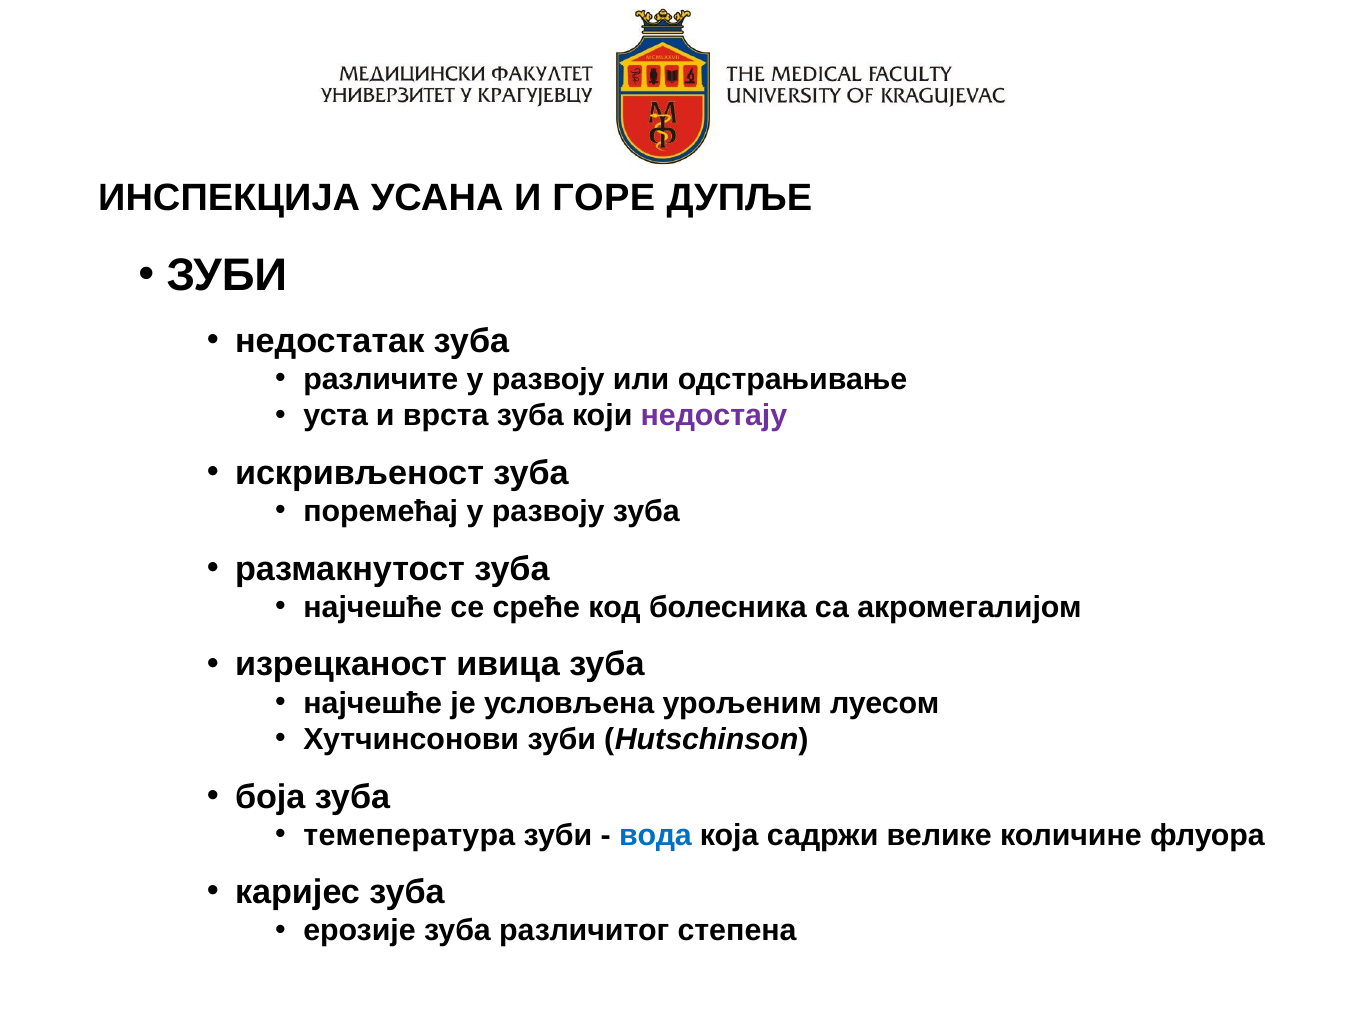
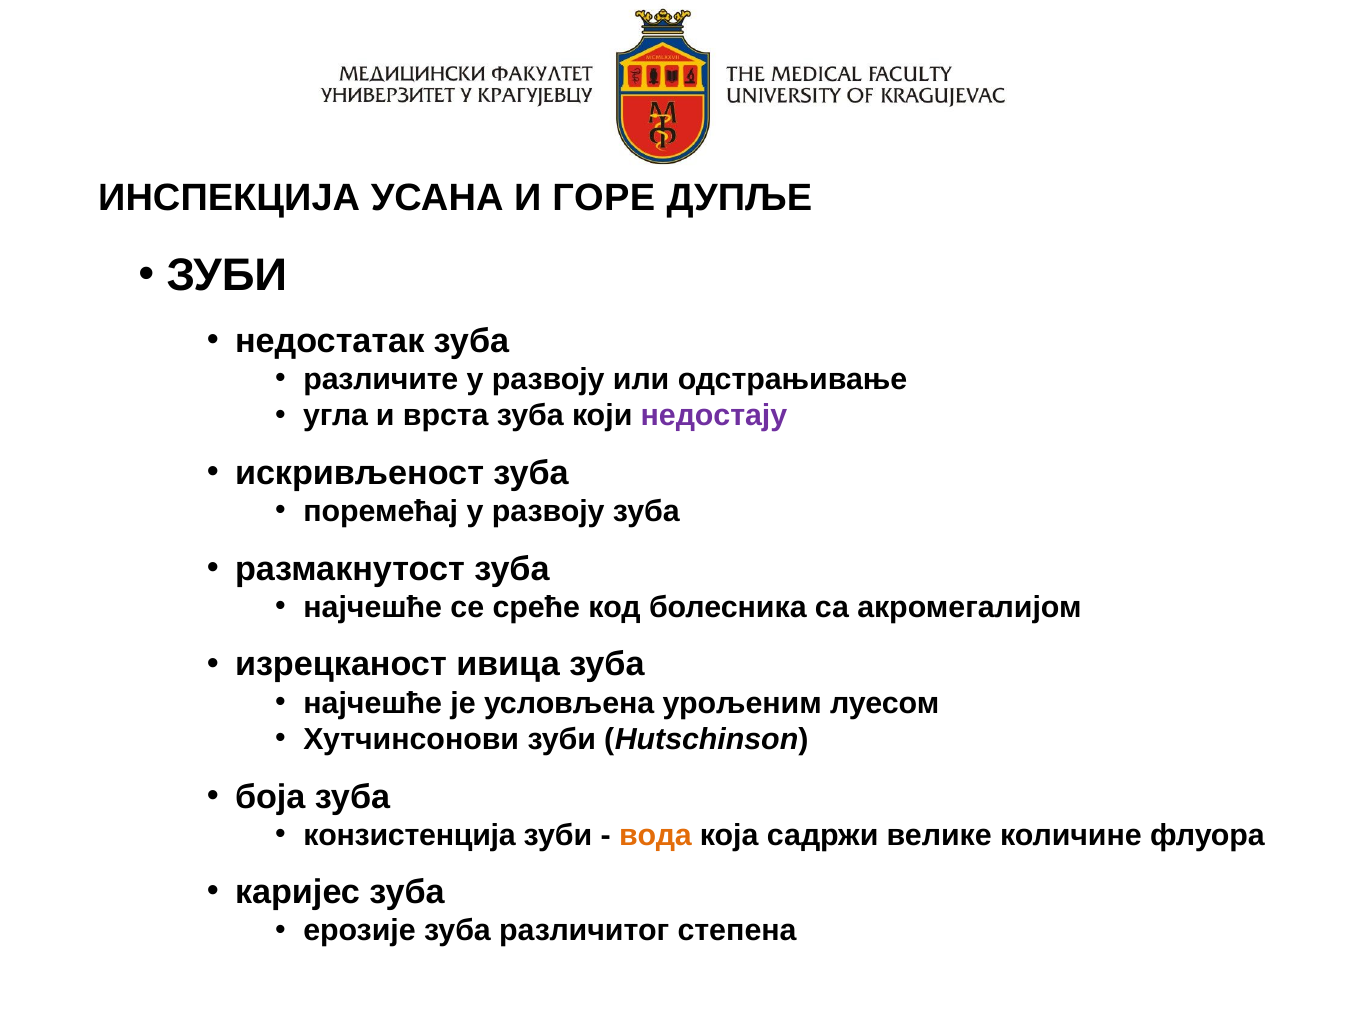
уста: уста -> угла
темепература: темепература -> конзистенција
вода colour: blue -> orange
